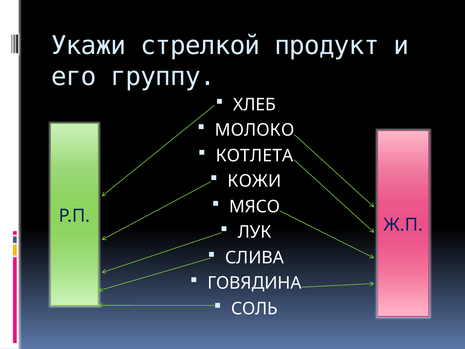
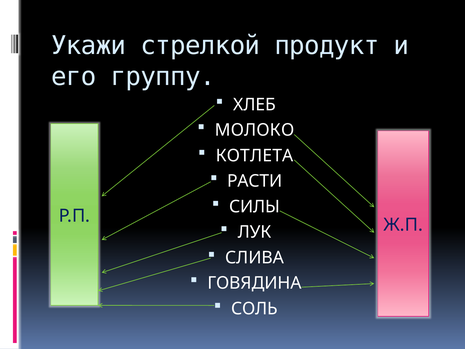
КОЖИ: КОЖИ -> РАСТИ
МЯСО: МЯСО -> СИЛЫ
